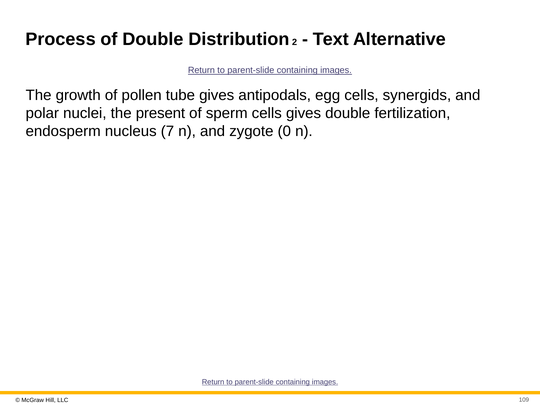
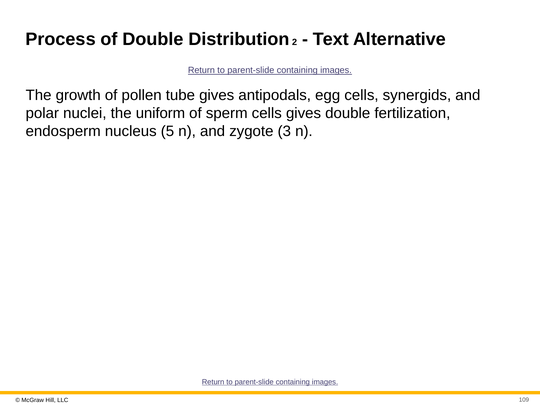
present: present -> uniform
7: 7 -> 5
0: 0 -> 3
